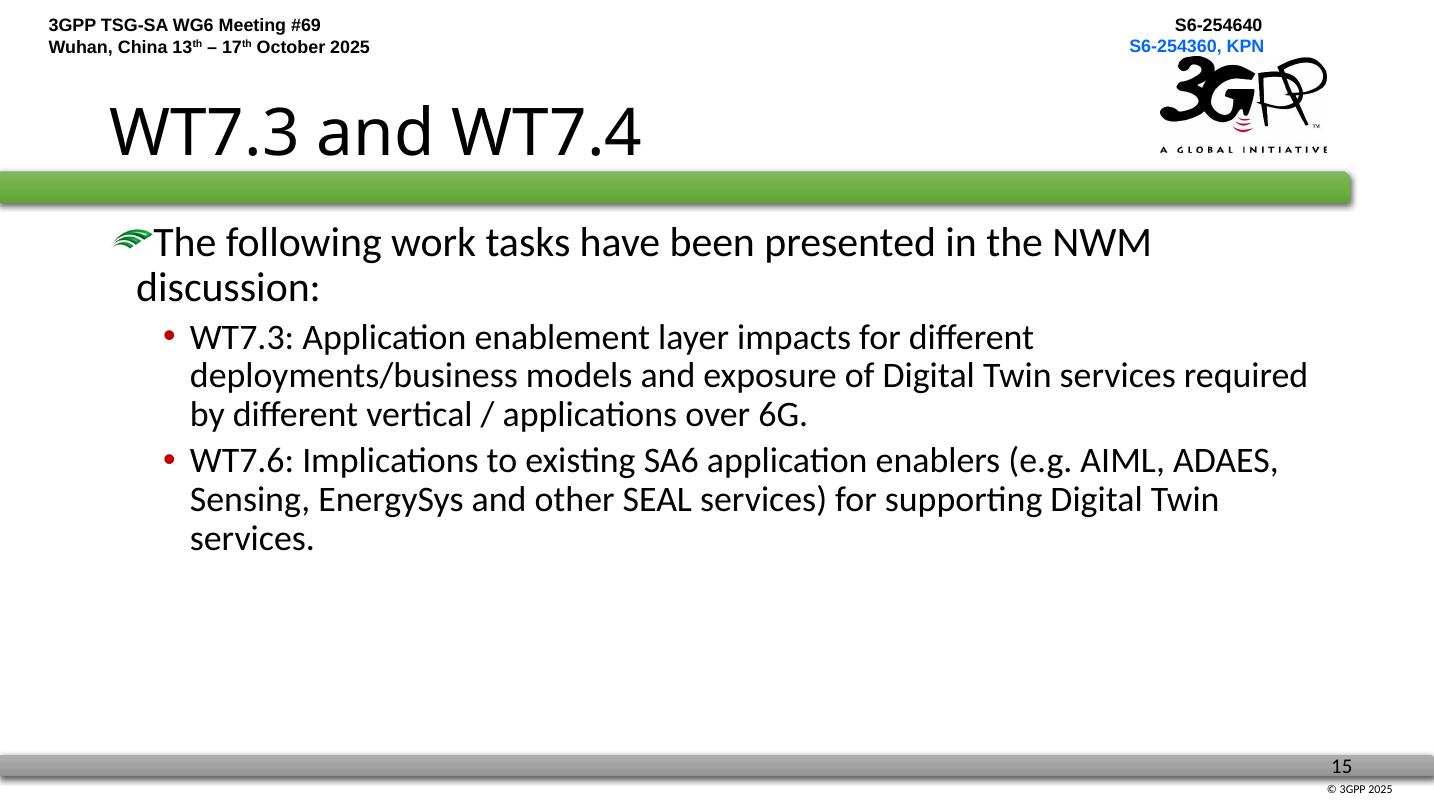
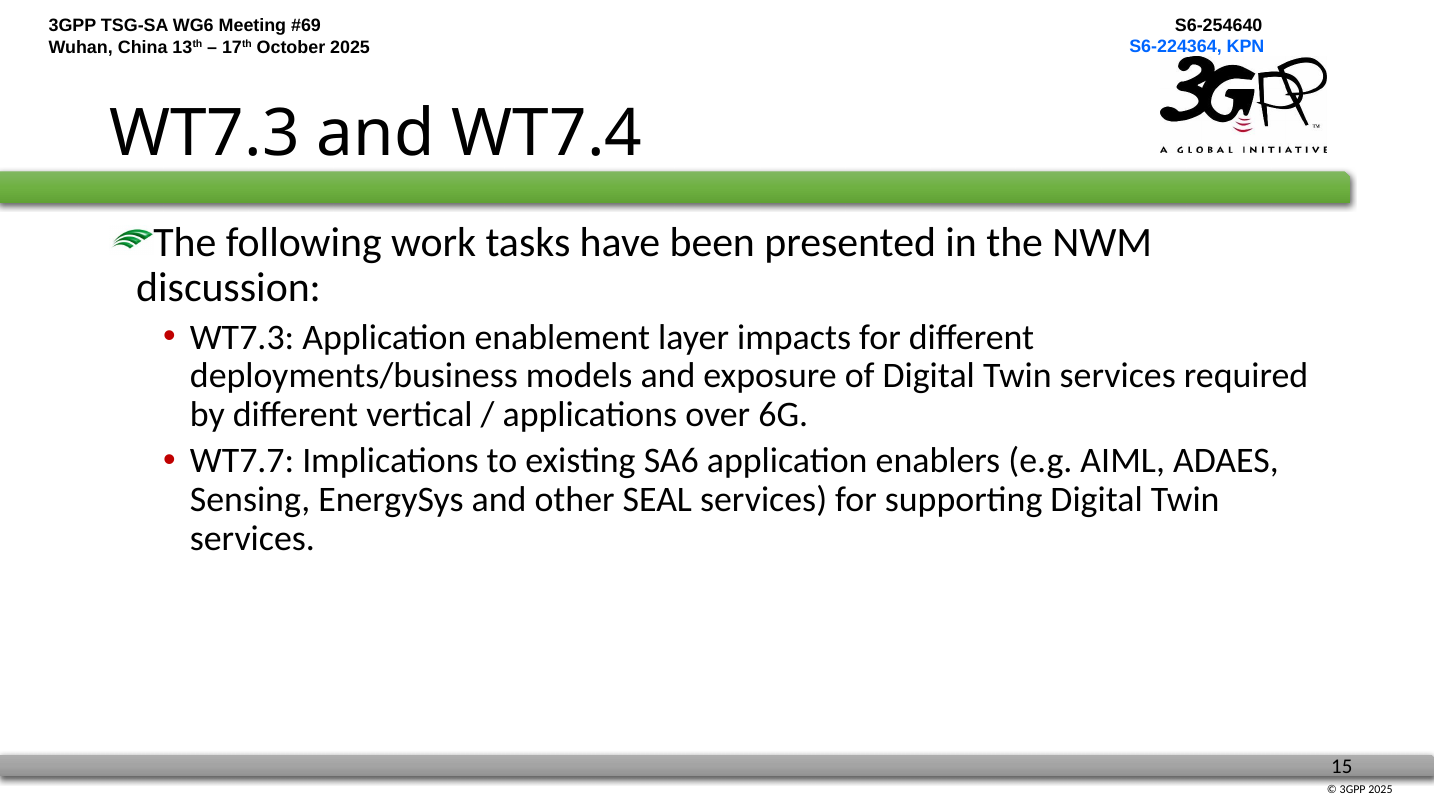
S6-254360: S6-254360 -> S6-224364
WT7.6: WT7.6 -> WT7.7
